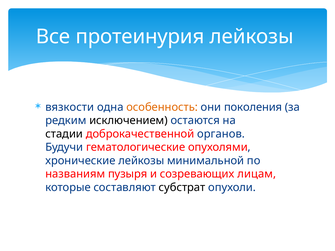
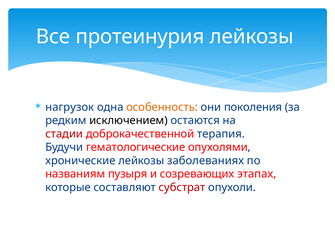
вязкости: вязкости -> нагрузок
стадии colour: black -> red
органов: органов -> терапия
минимальной: минимальной -> заболеваниях
лицам: лицам -> этапах
субстрат colour: black -> red
